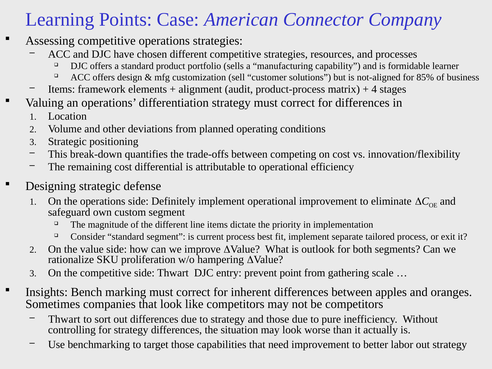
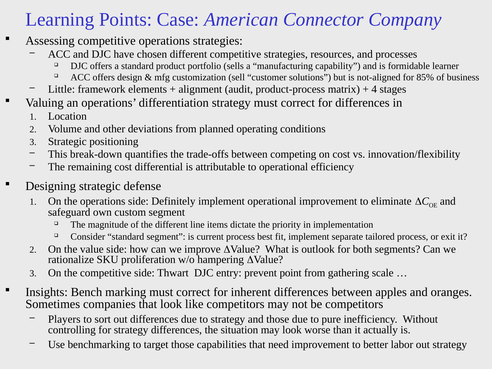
Items at (62, 89): Items -> Little
Thwart at (64, 319): Thwart -> Players
